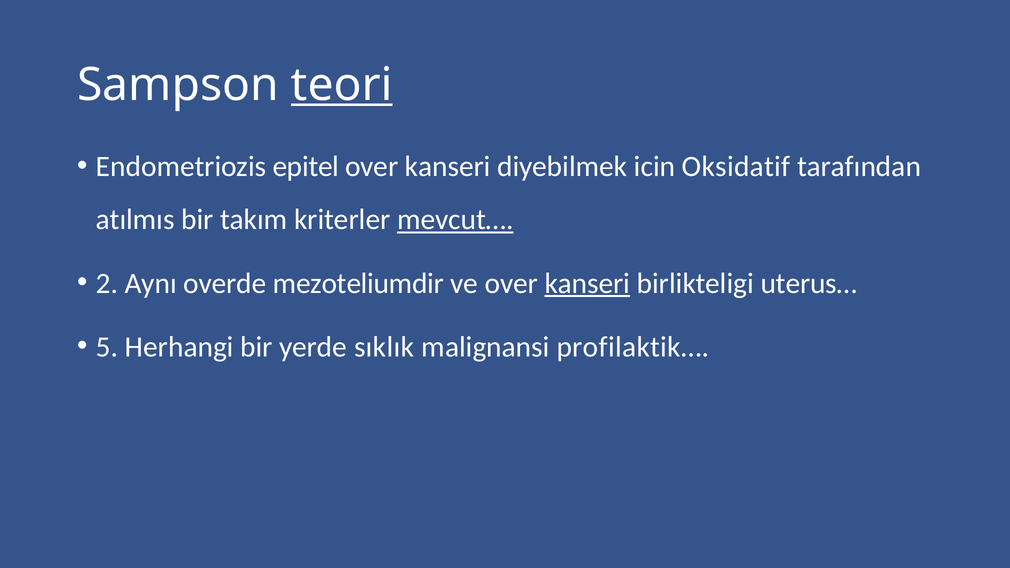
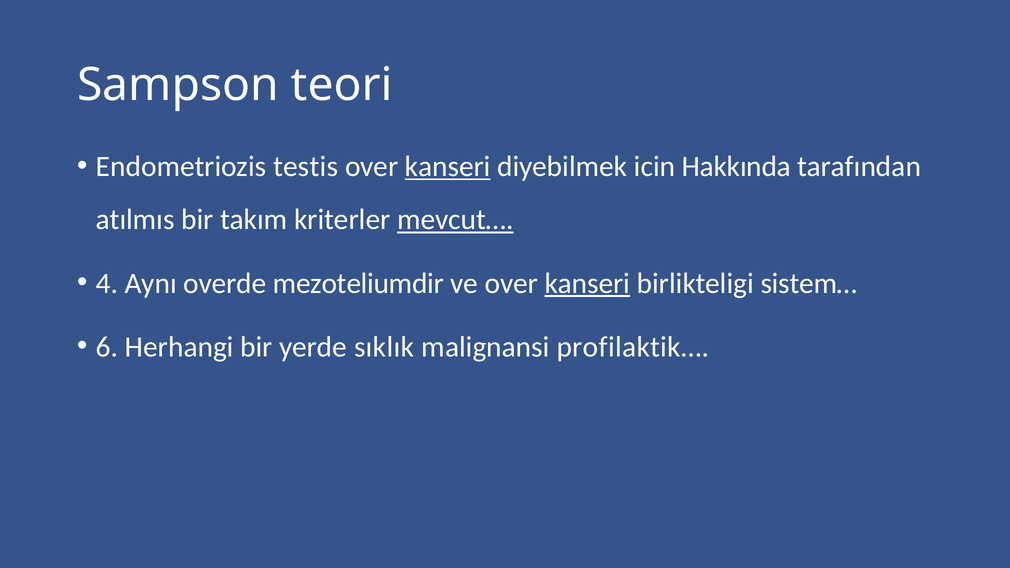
teori underline: present -> none
epitel: epitel -> testis
kanseri at (448, 167) underline: none -> present
Oksidatif: Oksidatif -> Hakkında
2: 2 -> 4
uterus…: uterus… -> sistem…
5: 5 -> 6
